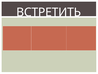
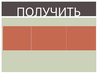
ВСТРЕТИТЬ: ВСТРЕТИТЬ -> ПОЛУЧИТЬ
